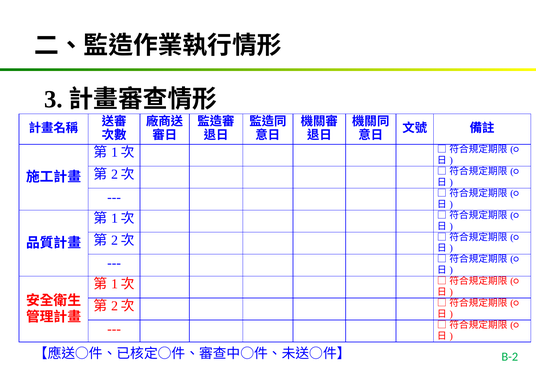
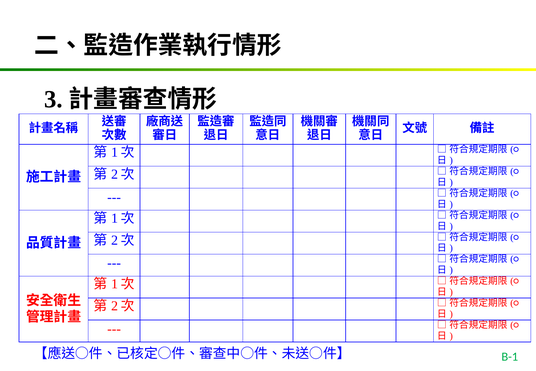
B-2: B-2 -> B-1
